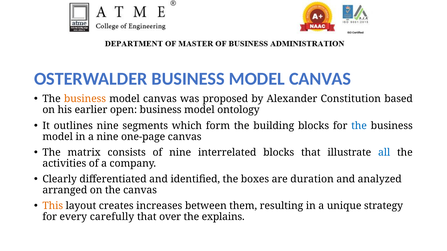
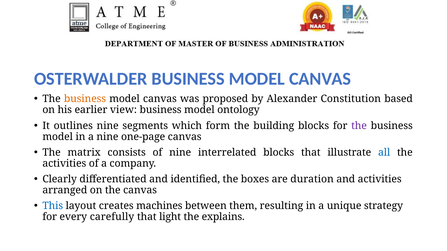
open: open -> view
the at (359, 126) colour: blue -> purple
and analyzed: analyzed -> activities
This colour: orange -> blue
increases: increases -> machines
over: over -> light
